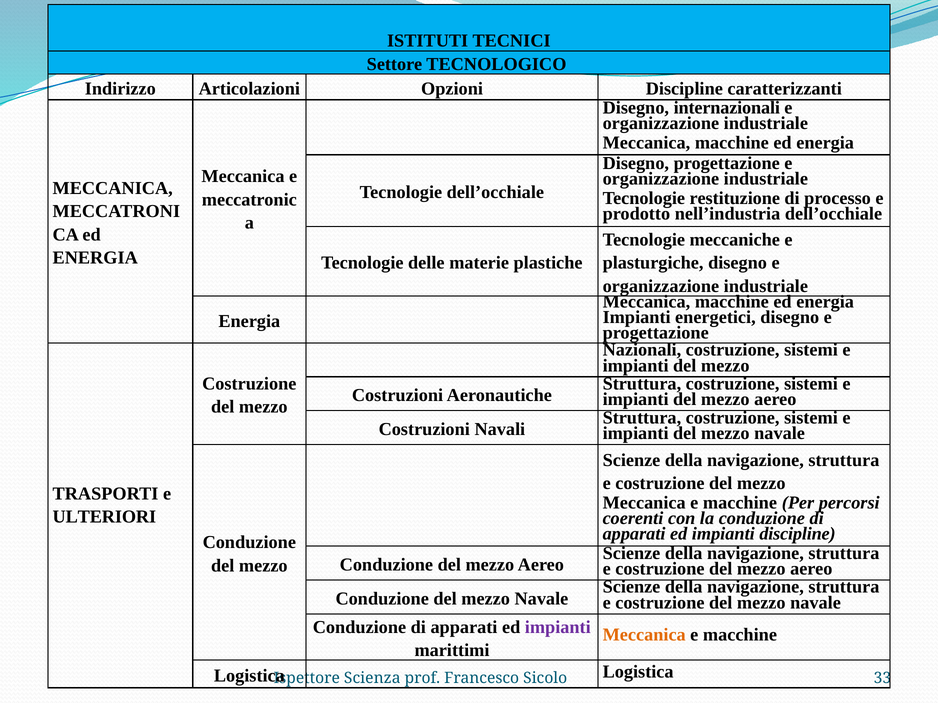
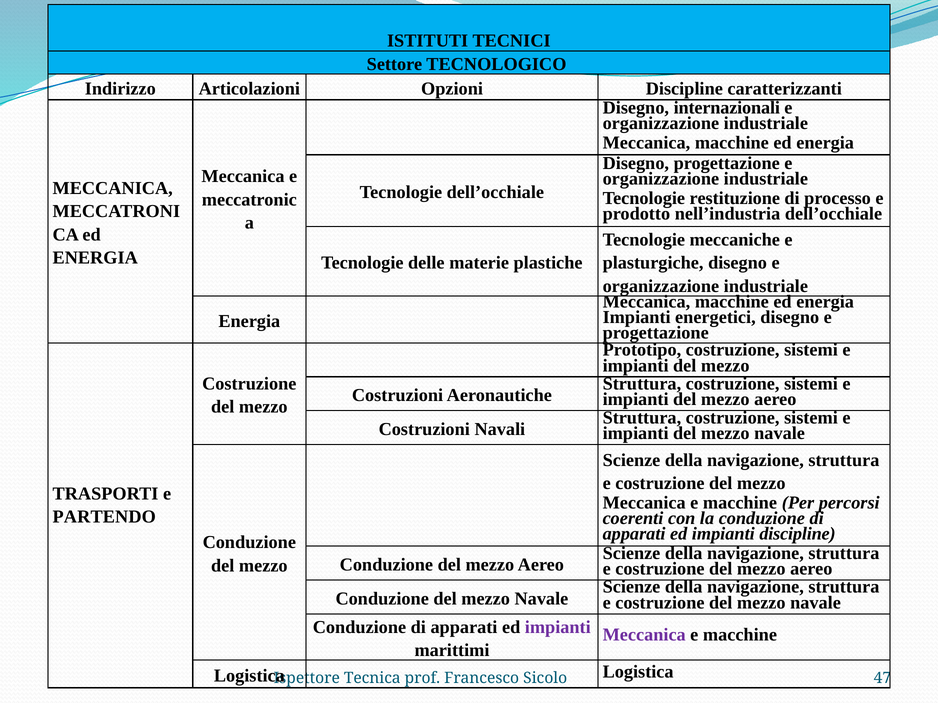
Nazionali: Nazionali -> Prototipo
ULTERIORI: ULTERIORI -> PARTENDO
Meccanica at (644, 635) colour: orange -> purple
Scienza: Scienza -> Tecnica
33: 33 -> 47
